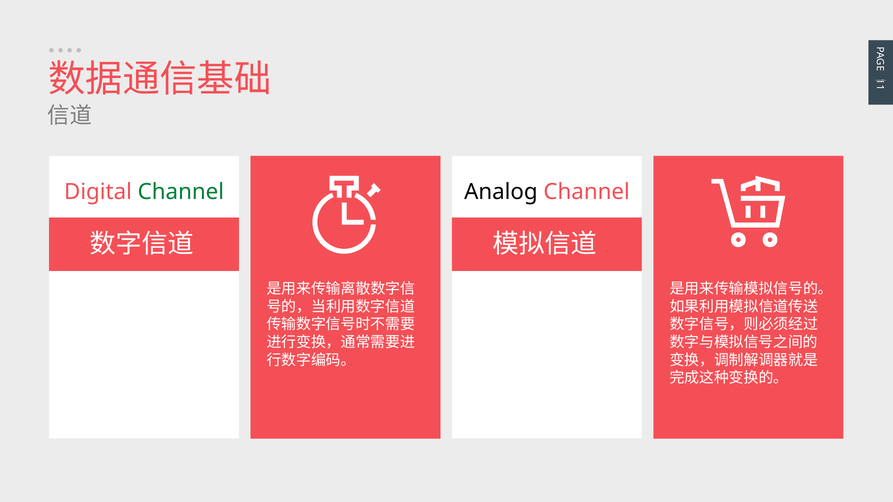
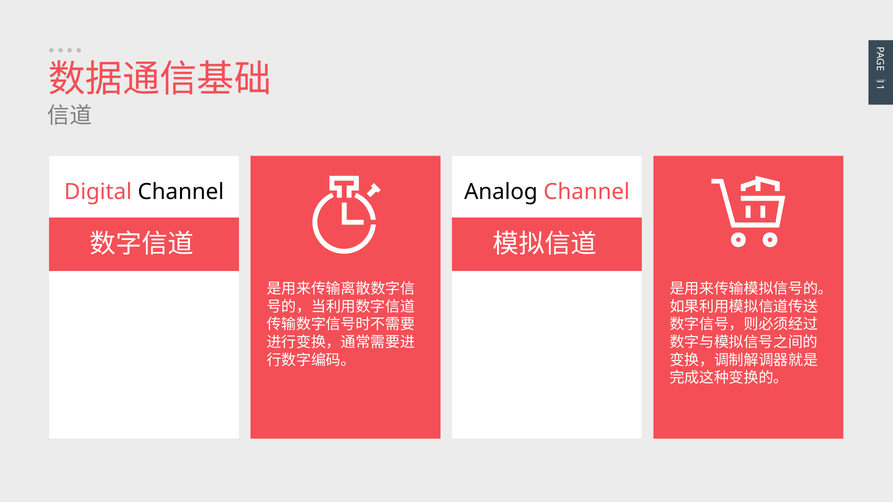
Channel at (181, 192) colour: green -> black
